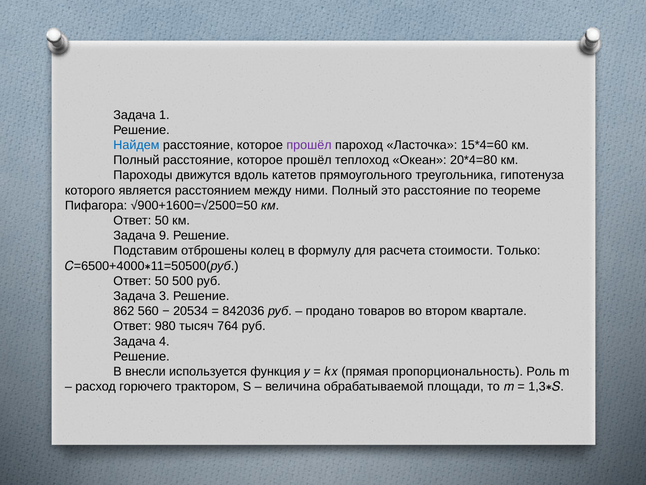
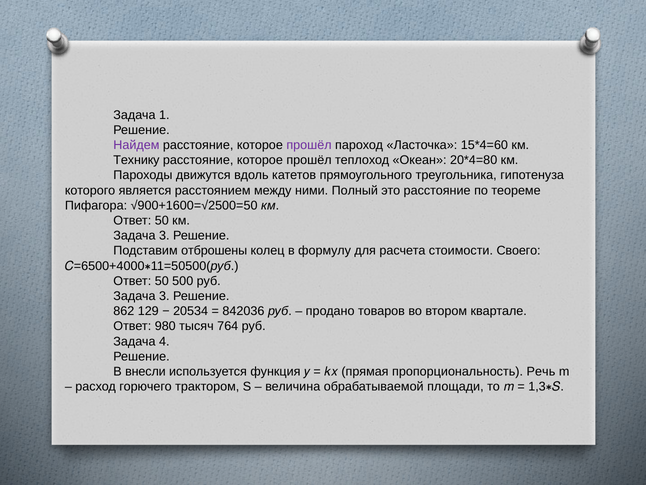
Найдем colour: blue -> purple
Полный at (136, 160): Полный -> Технику
9 at (164, 235): 9 -> 3
Только: Только -> Своего
560: 560 -> 129
Роль: Роль -> Речь
